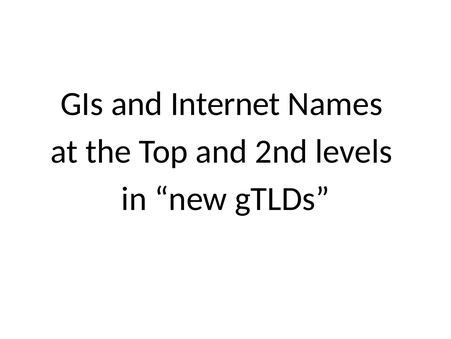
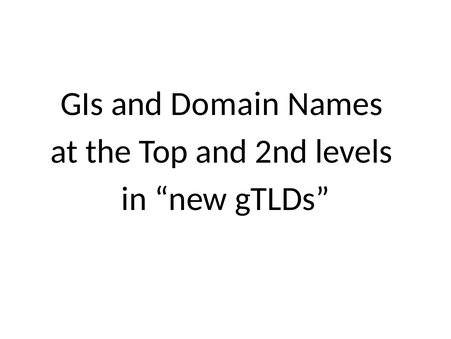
Internet: Internet -> Domain
